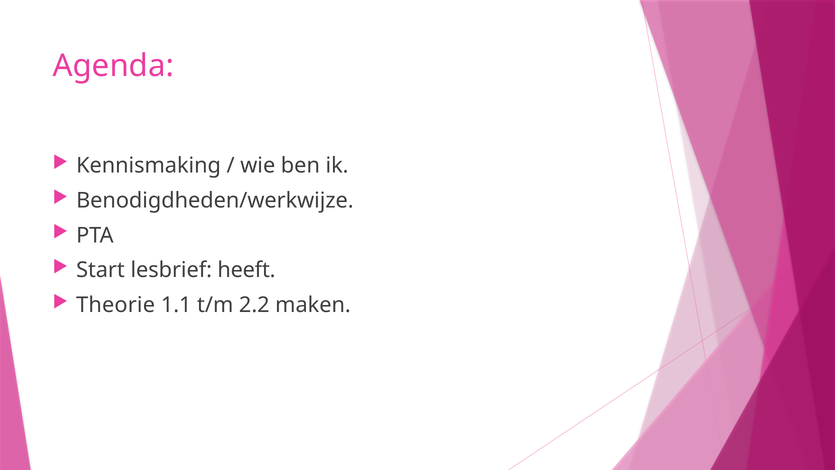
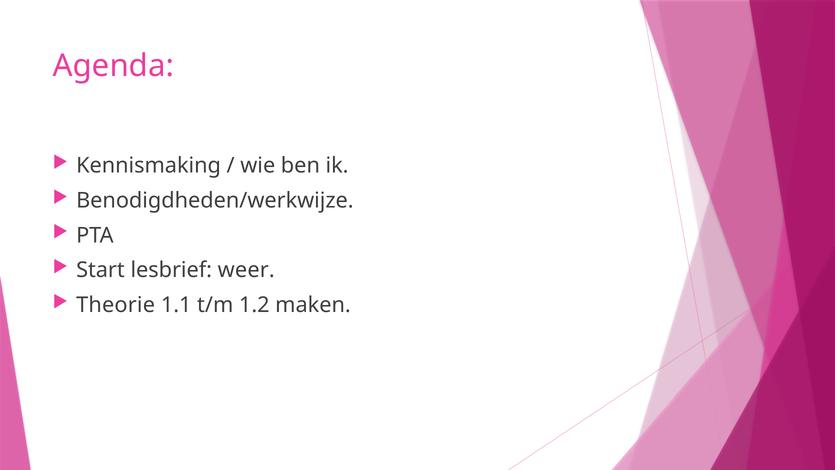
heeft: heeft -> weer
2.2: 2.2 -> 1.2
